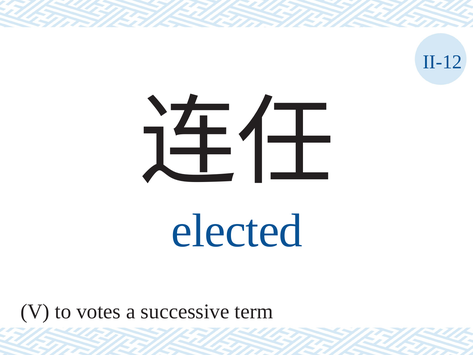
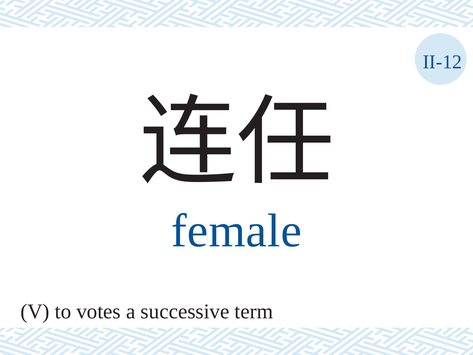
elected: elected -> female
